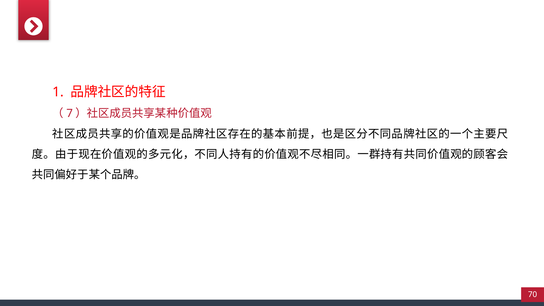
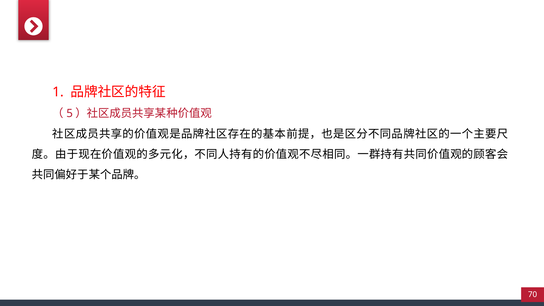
7: 7 -> 5
